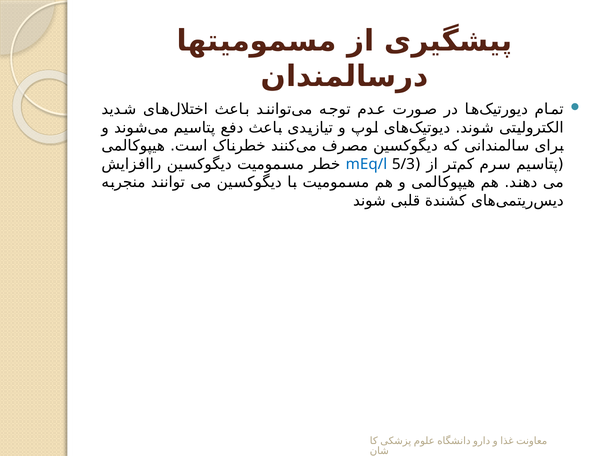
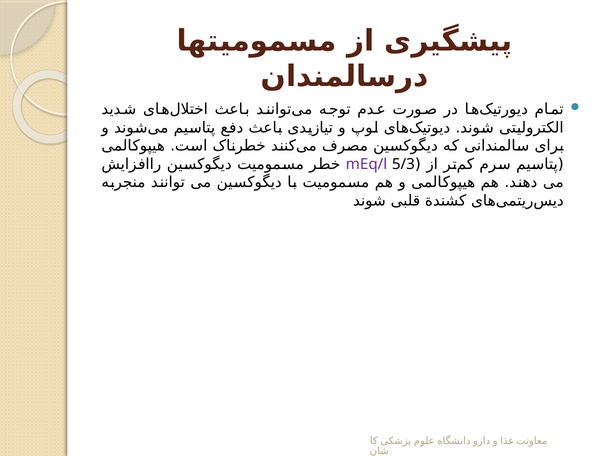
mEq/l colour: blue -> purple
